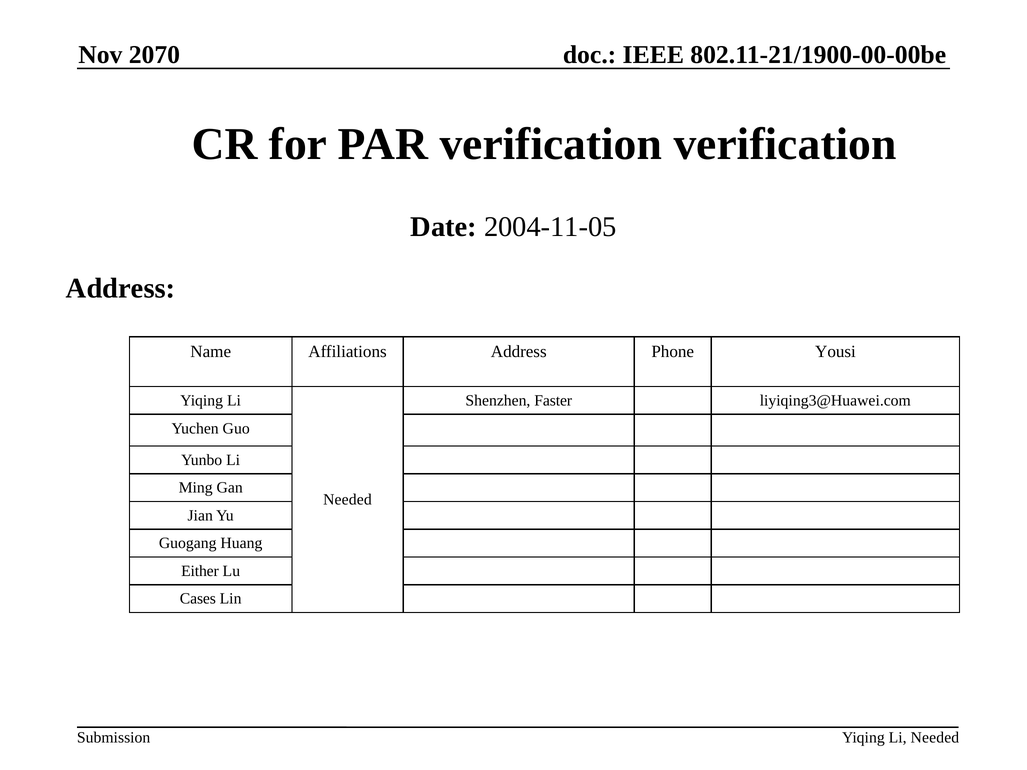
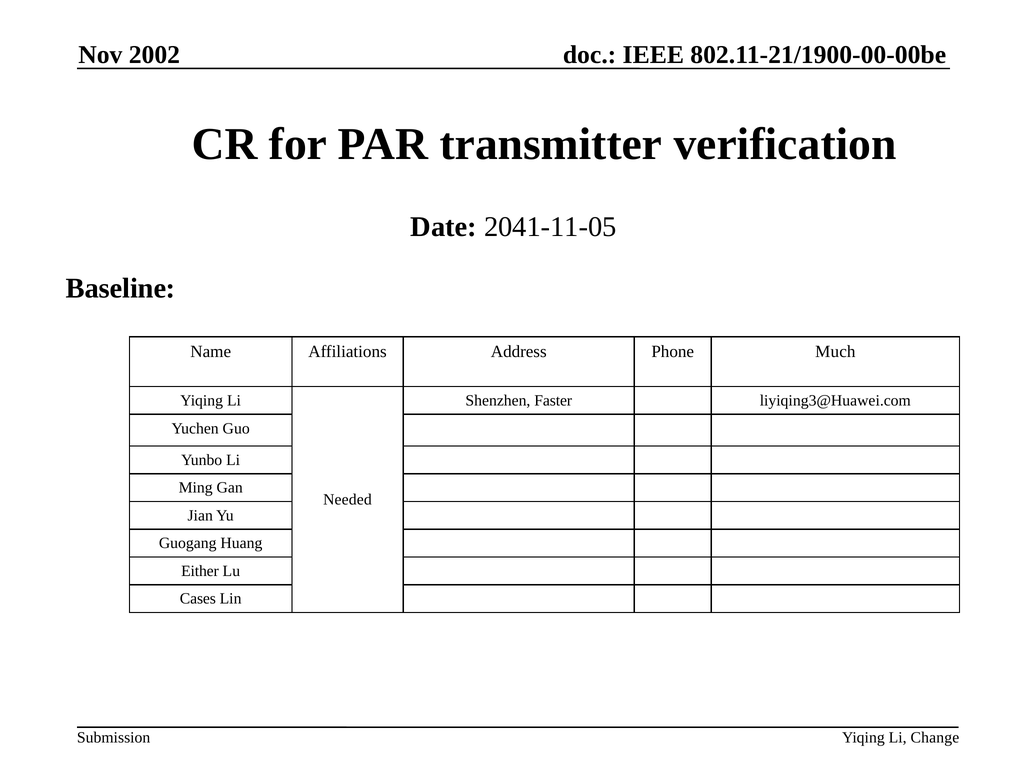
2070: 2070 -> 2002
PAR verification: verification -> transmitter
2004-11-05: 2004-11-05 -> 2041-11-05
Address at (121, 288): Address -> Baseline
Yousi: Yousi -> Much
Needed at (935, 738): Needed -> Change
